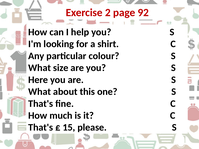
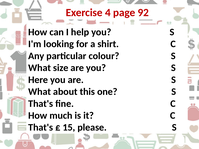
2: 2 -> 4
